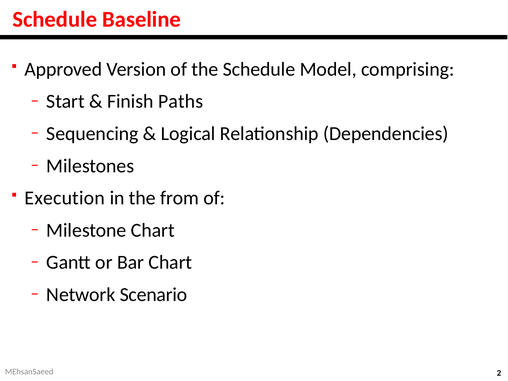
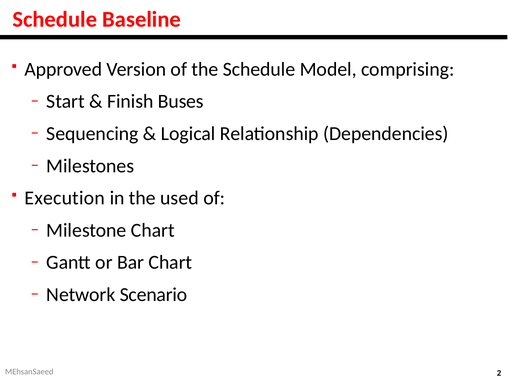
Paths: Paths -> Buses
from: from -> used
